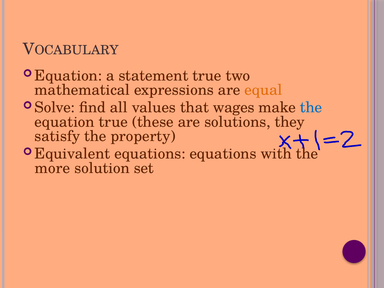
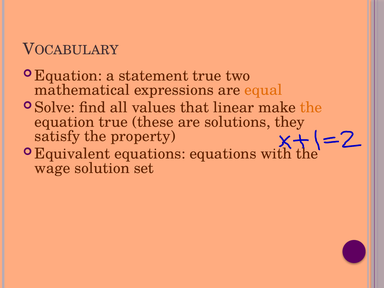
wages: wages -> linear
the at (311, 108) colour: blue -> orange
more: more -> wage
